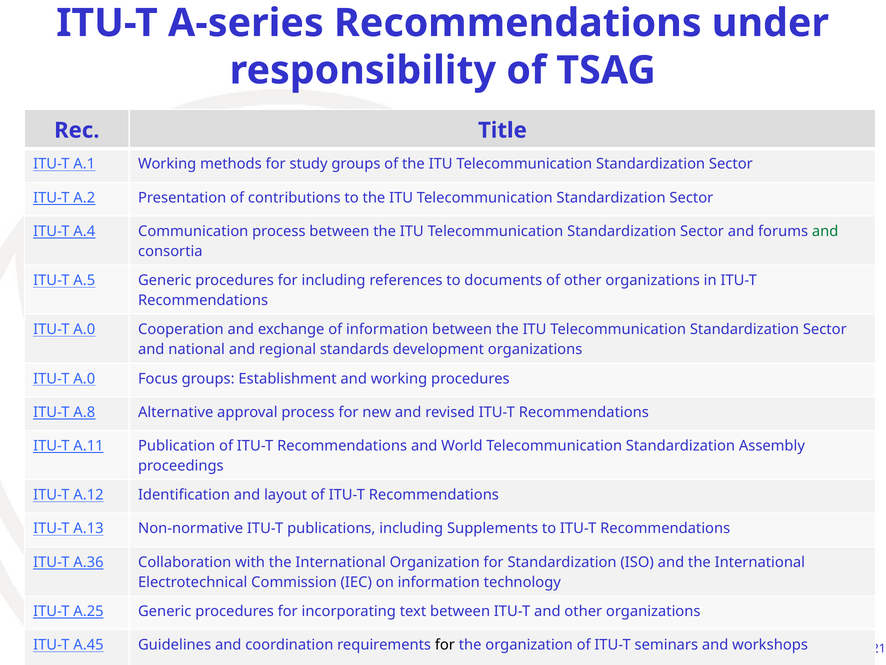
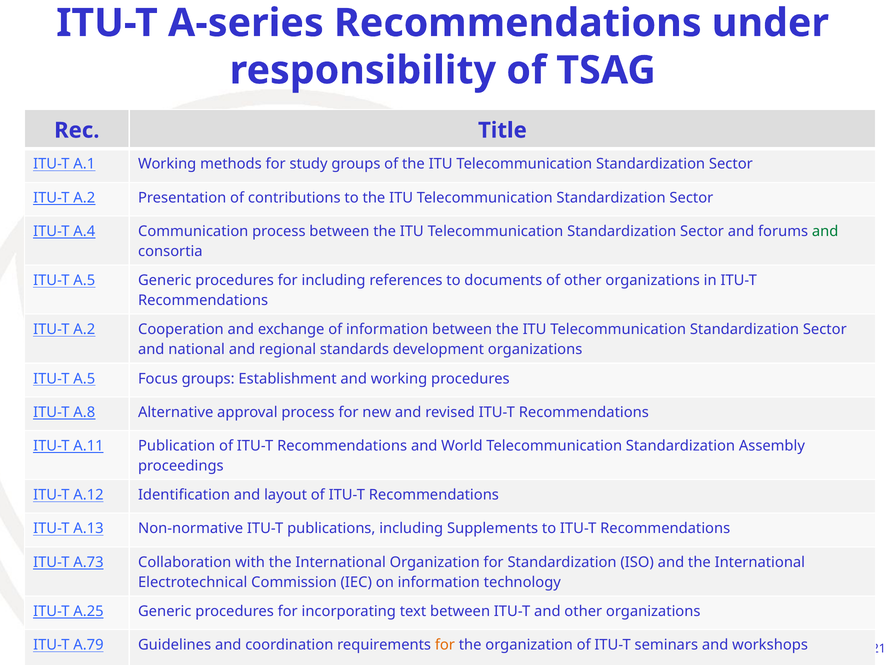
A.0 at (84, 329): A.0 -> A.2
A.0 at (84, 378): A.0 -> A.5
A.36: A.36 -> A.73
A.45: A.45 -> A.79
for at (445, 644) colour: black -> orange
